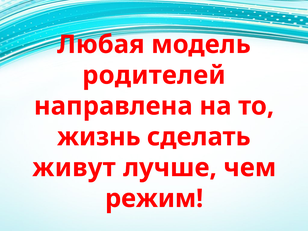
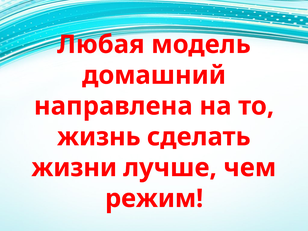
родителей: родителей -> домашний
живут: живут -> жизни
